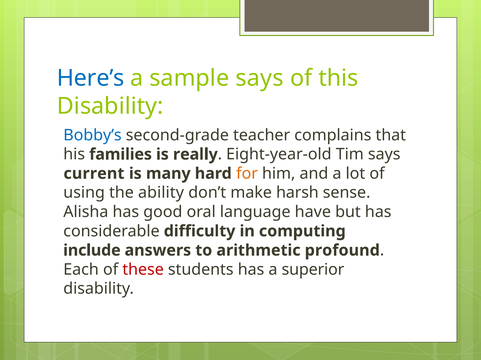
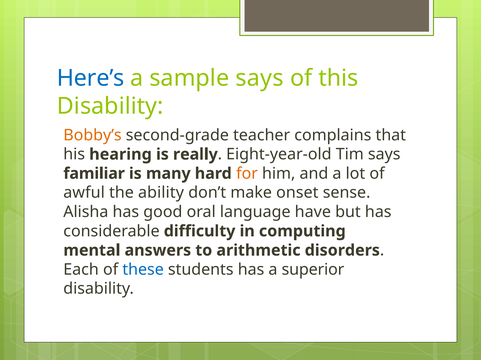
Bobby’s colour: blue -> orange
families: families -> hearing
current: current -> familiar
using: using -> awful
harsh: harsh -> onset
include: include -> mental
profound: profound -> disorders
these colour: red -> blue
